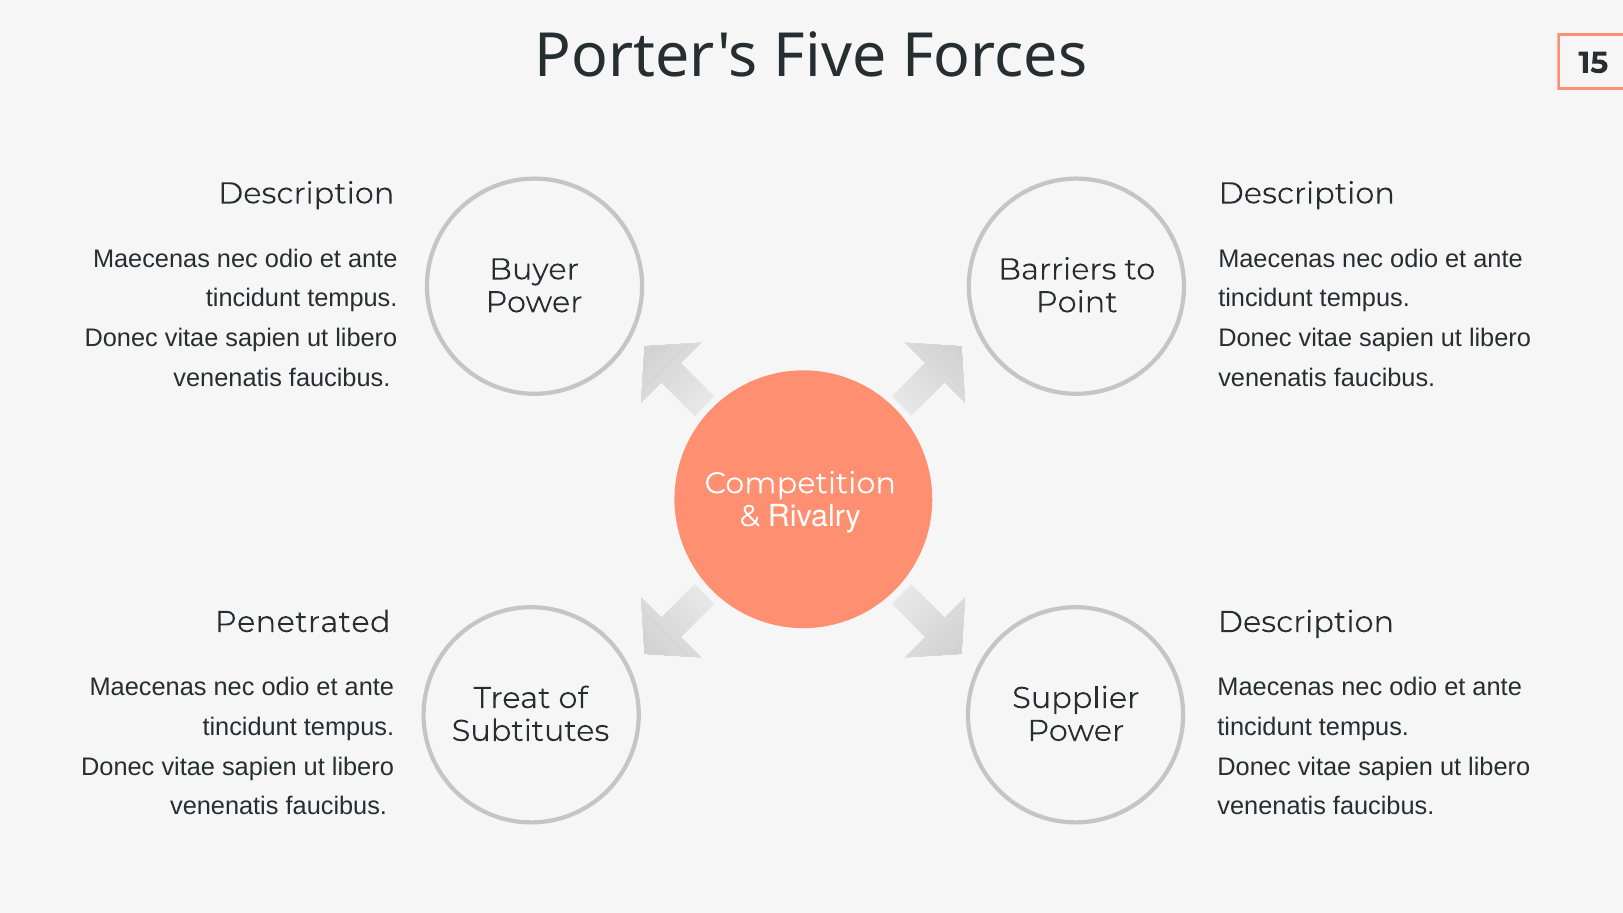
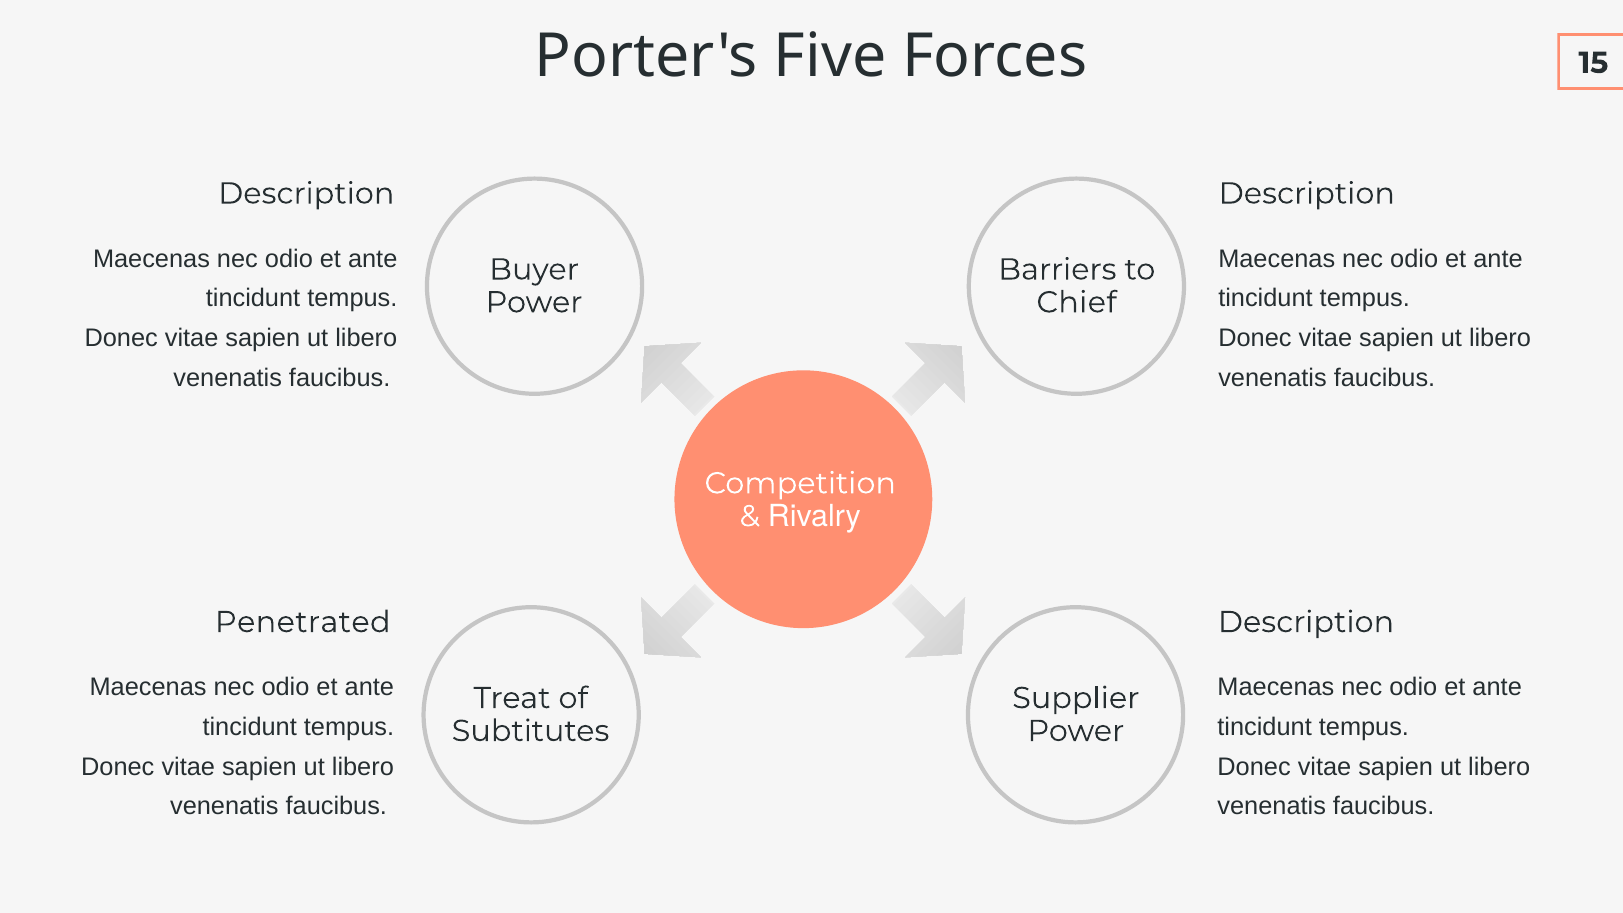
Point: Point -> Chief
